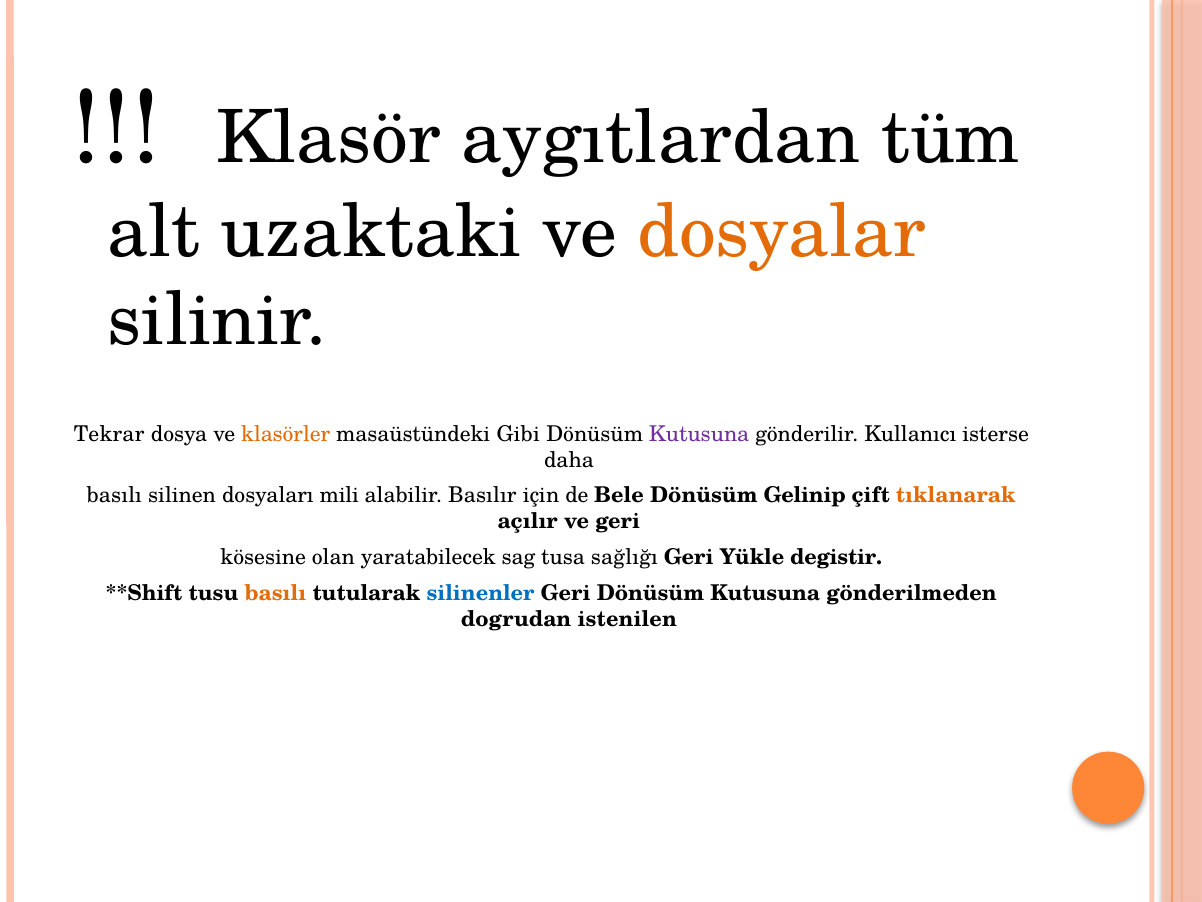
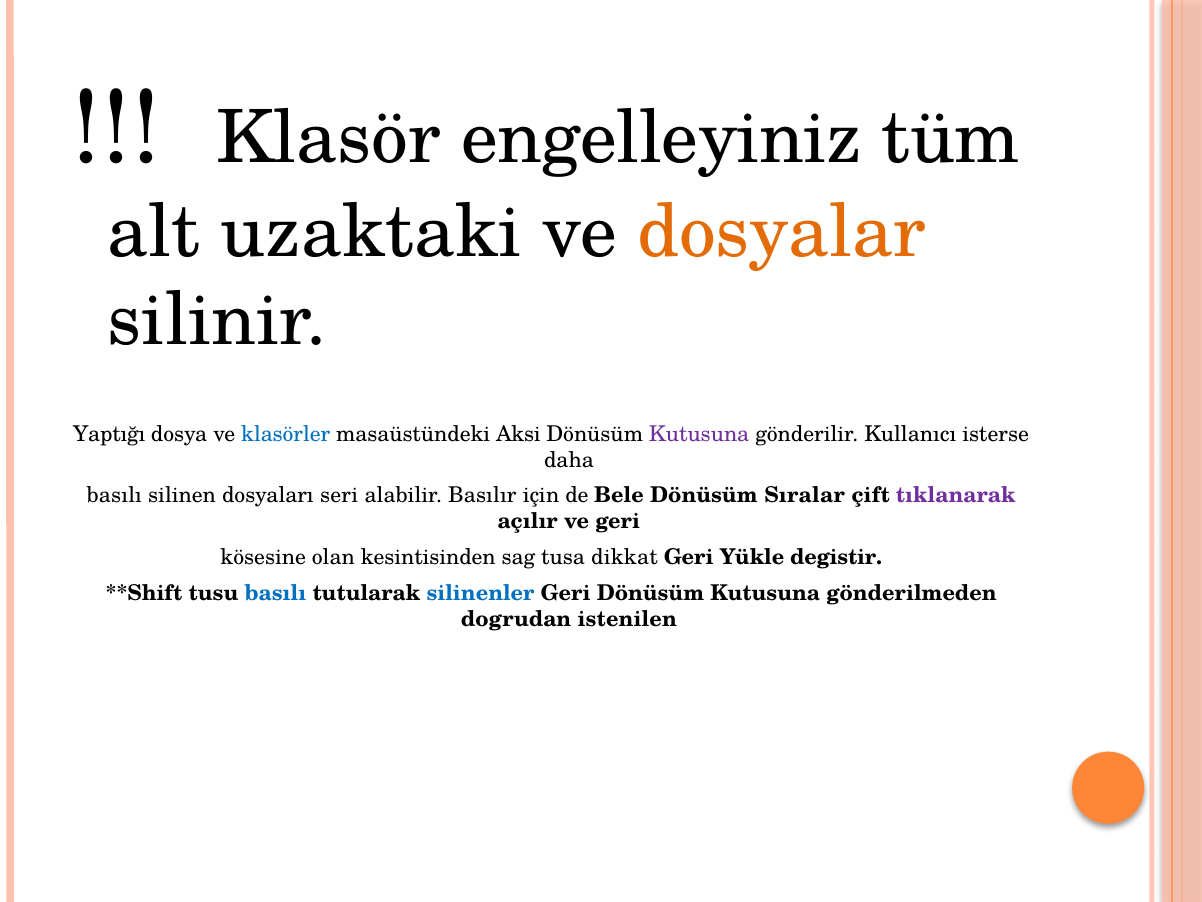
aygıtlardan: aygıtlardan -> engelleyiniz
Tekrar: Tekrar -> Yaptığı
klasörler colour: orange -> blue
Gibi: Gibi -> Aksi
mili: mili -> seri
Gelinip: Gelinip -> Sıralar
tıklanarak colour: orange -> purple
yaratabilecek: yaratabilecek -> kesintisinden
sağlığı: sağlığı -> dikkat
basılı at (275, 593) colour: orange -> blue
